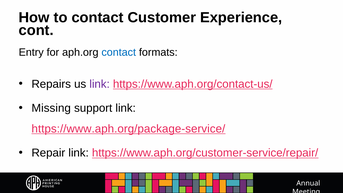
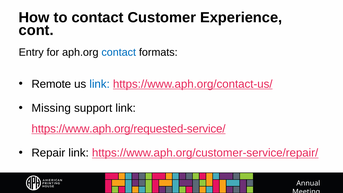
Repairs: Repairs -> Remote
link at (100, 84) colour: purple -> blue
https://www.aph.org/package-service/: https://www.aph.org/package-service/ -> https://www.aph.org/requested-service/
